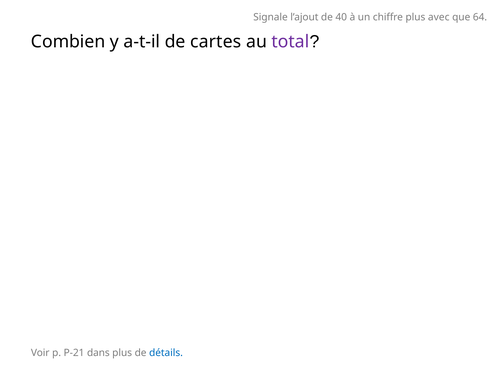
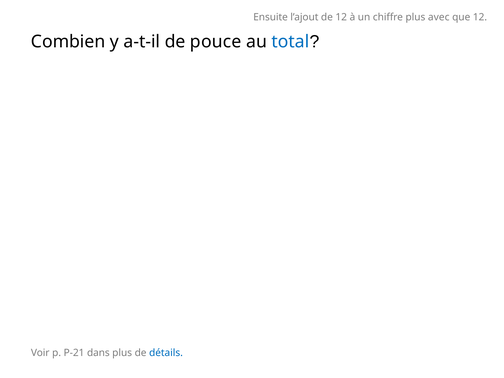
Signale: Signale -> Ensuite
de 40: 40 -> 12
que 64: 64 -> 12
cartes: cartes -> pouce
total colour: purple -> blue
